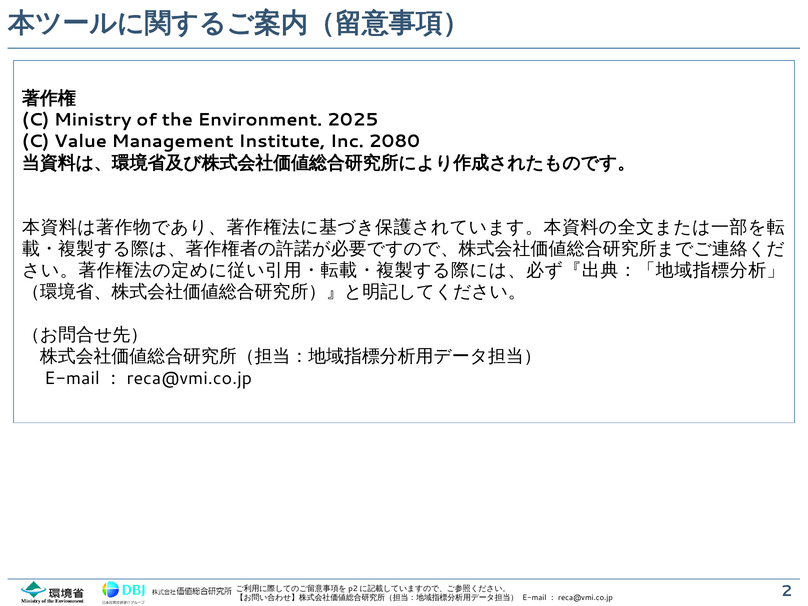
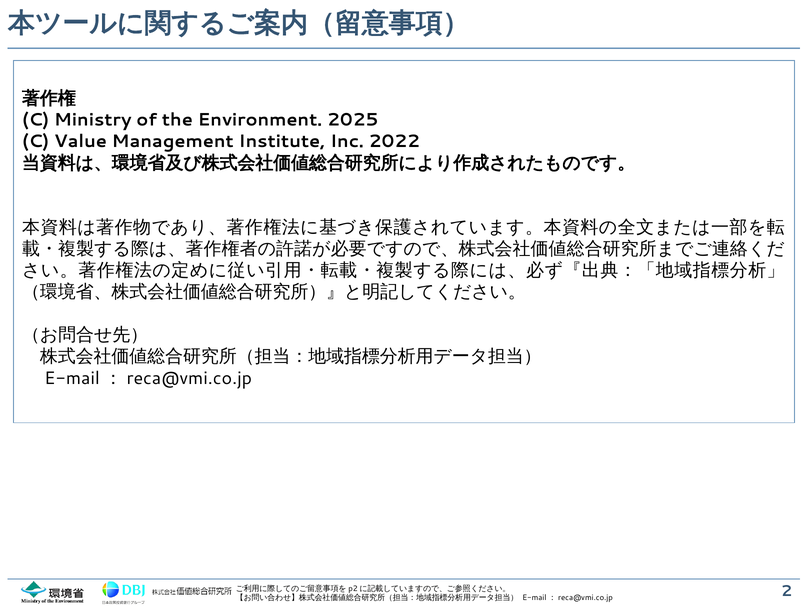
2080: 2080 -> 2022
